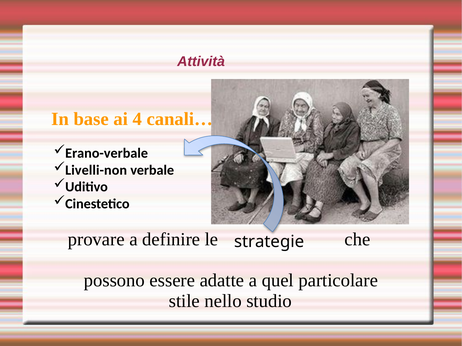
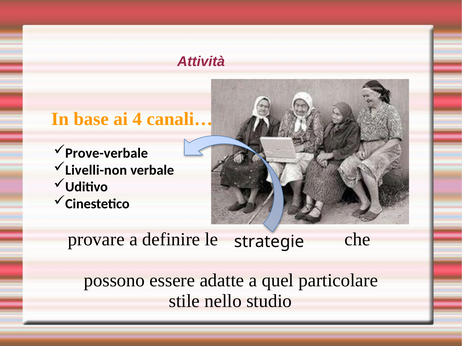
Erano-verbale: Erano-verbale -> Prove-verbale
